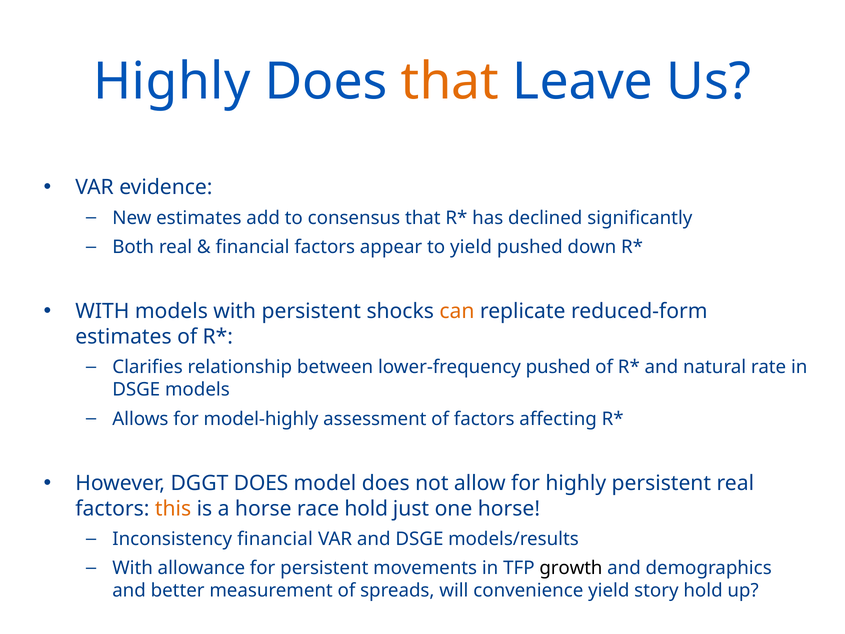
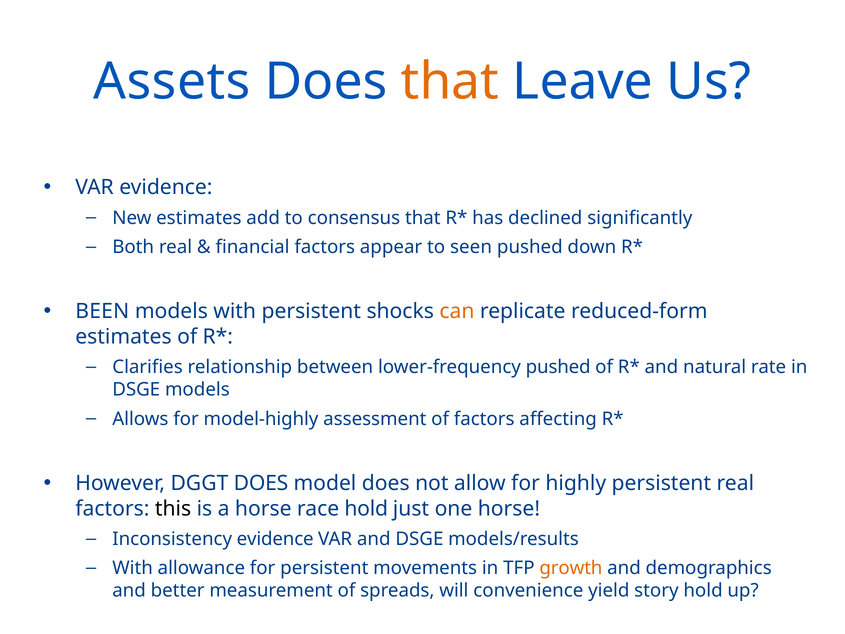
Highly at (172, 82): Highly -> Assets
to yield: yield -> seen
WITH at (102, 311): WITH -> BEEN
this colour: orange -> black
Inconsistency financial: financial -> evidence
growth colour: black -> orange
